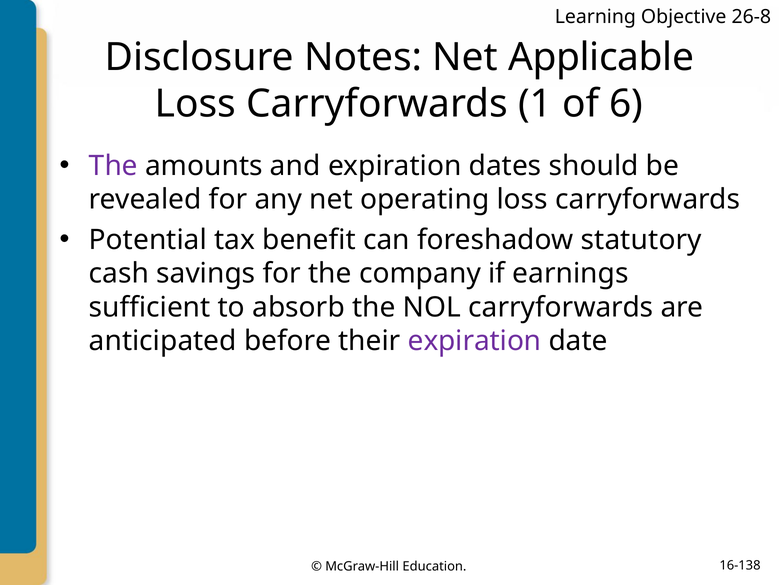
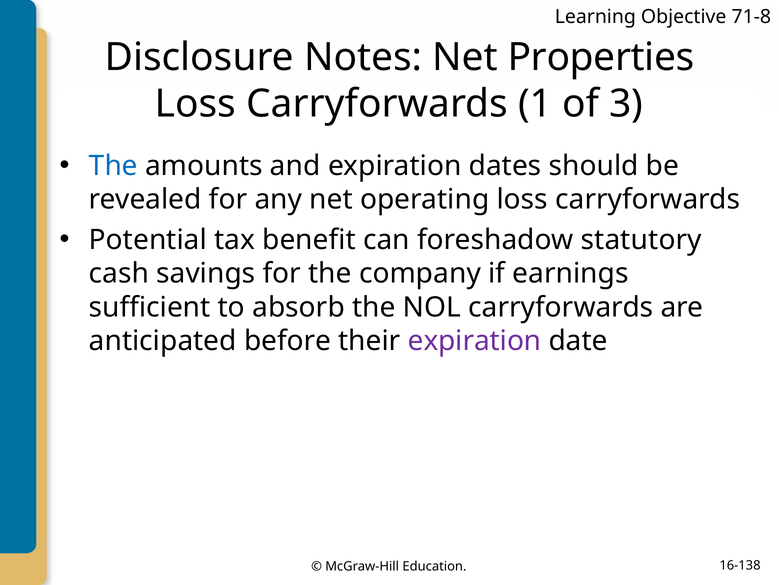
26-8: 26-8 -> 71-8
Applicable: Applicable -> Properties
6: 6 -> 3
The at (113, 166) colour: purple -> blue
